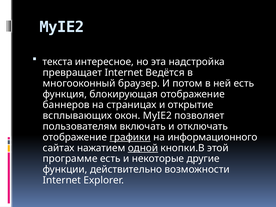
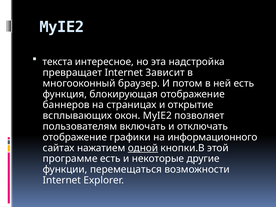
Ведётся: Ведётся -> Зависит
графики underline: present -> none
действительно: действительно -> перемещаться
